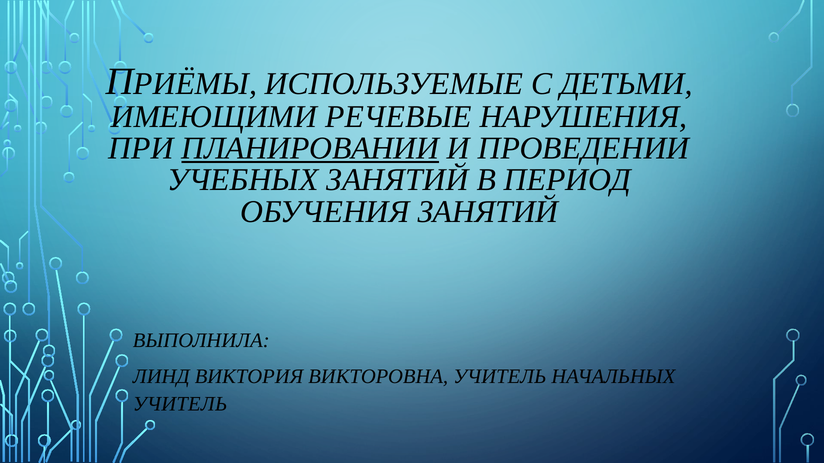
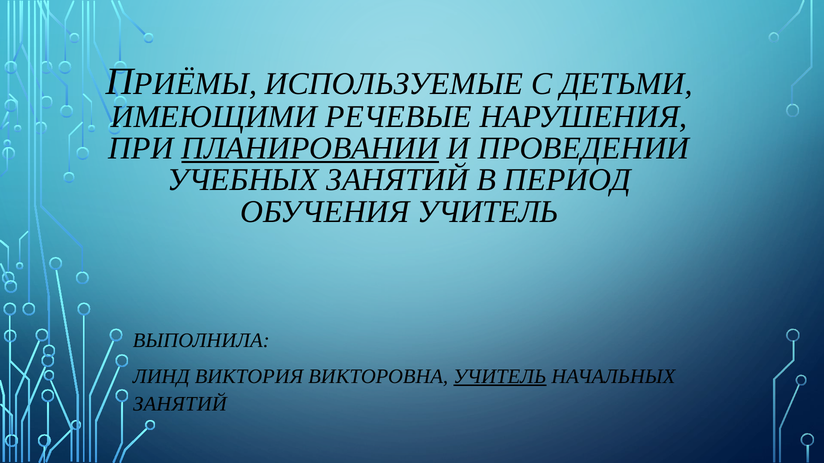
ОБУЧЕНИЯ ЗАНЯТИЙ: ЗАНЯТИЙ -> УЧИТЕЛЬ
УЧИТЕЛЬ at (500, 377) underline: none -> present
УЧИТЕЛЬ at (180, 404): УЧИТЕЛЬ -> ЗАНЯТИЙ
